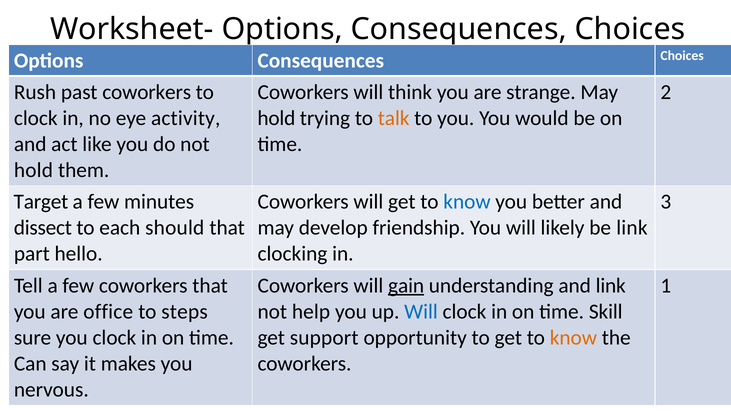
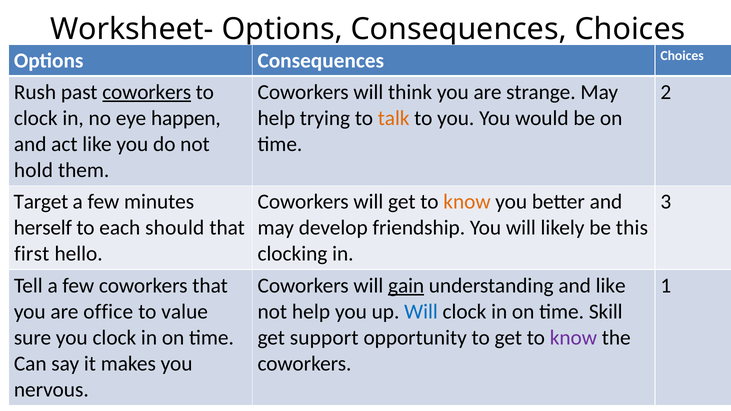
coworkers at (147, 92) underline: none -> present
activity: activity -> happen
hold at (276, 118): hold -> help
know at (467, 202) colour: blue -> orange
dissect: dissect -> herself
be link: link -> this
part: part -> first
and link: link -> like
steps: steps -> value
know at (573, 338) colour: orange -> purple
